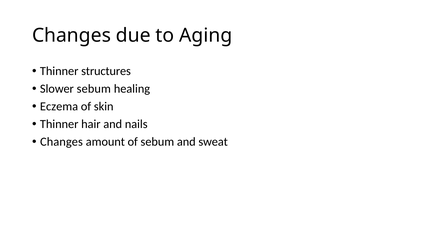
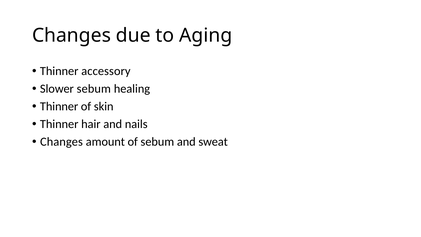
structures: structures -> accessory
Eczema at (59, 106): Eczema -> Thinner
